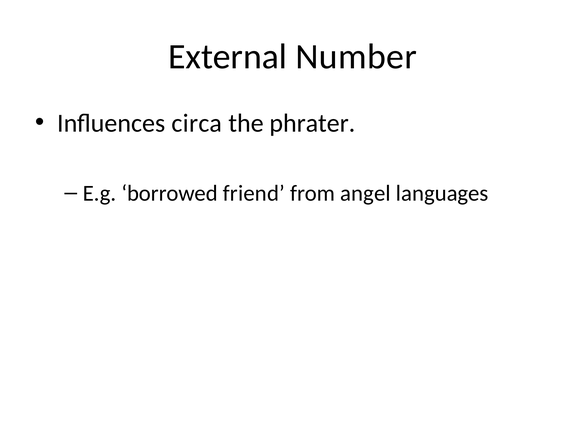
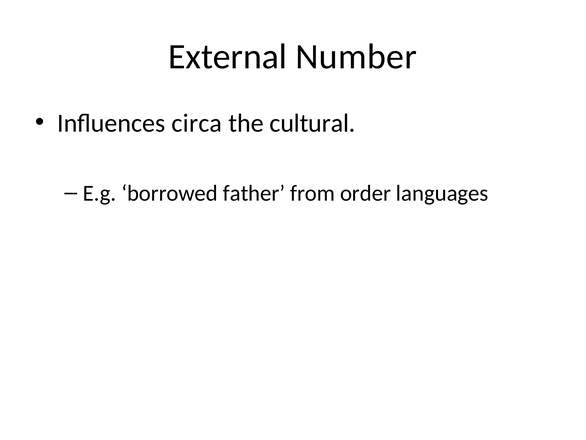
phrater: phrater -> cultural
friend: friend -> father
angel: angel -> order
